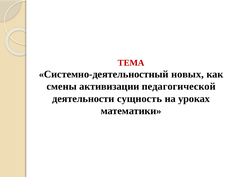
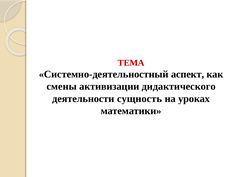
новых: новых -> аспект
педагогической: педагогической -> дидактического
